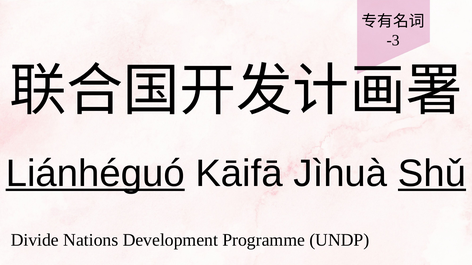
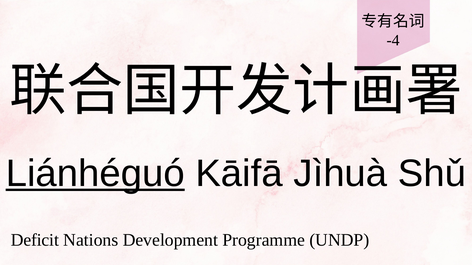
-3: -3 -> -4
Shǔ underline: present -> none
Divide: Divide -> Deficit
